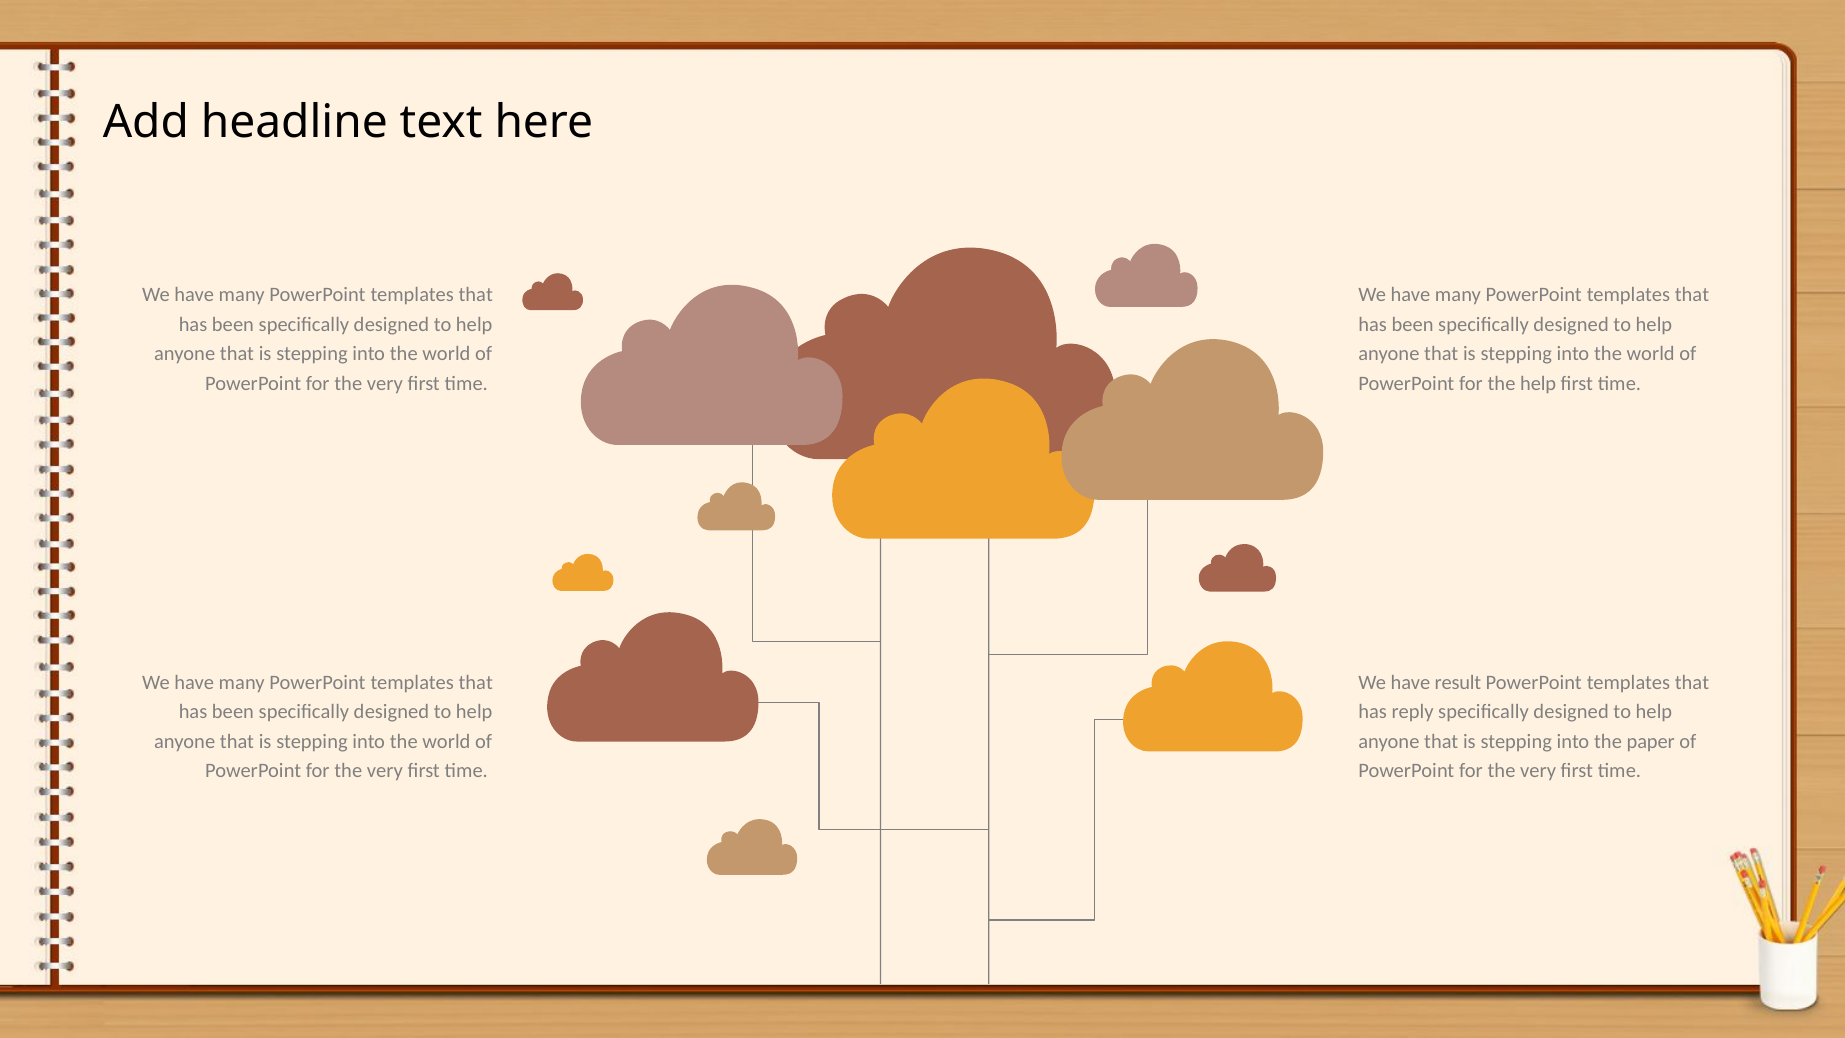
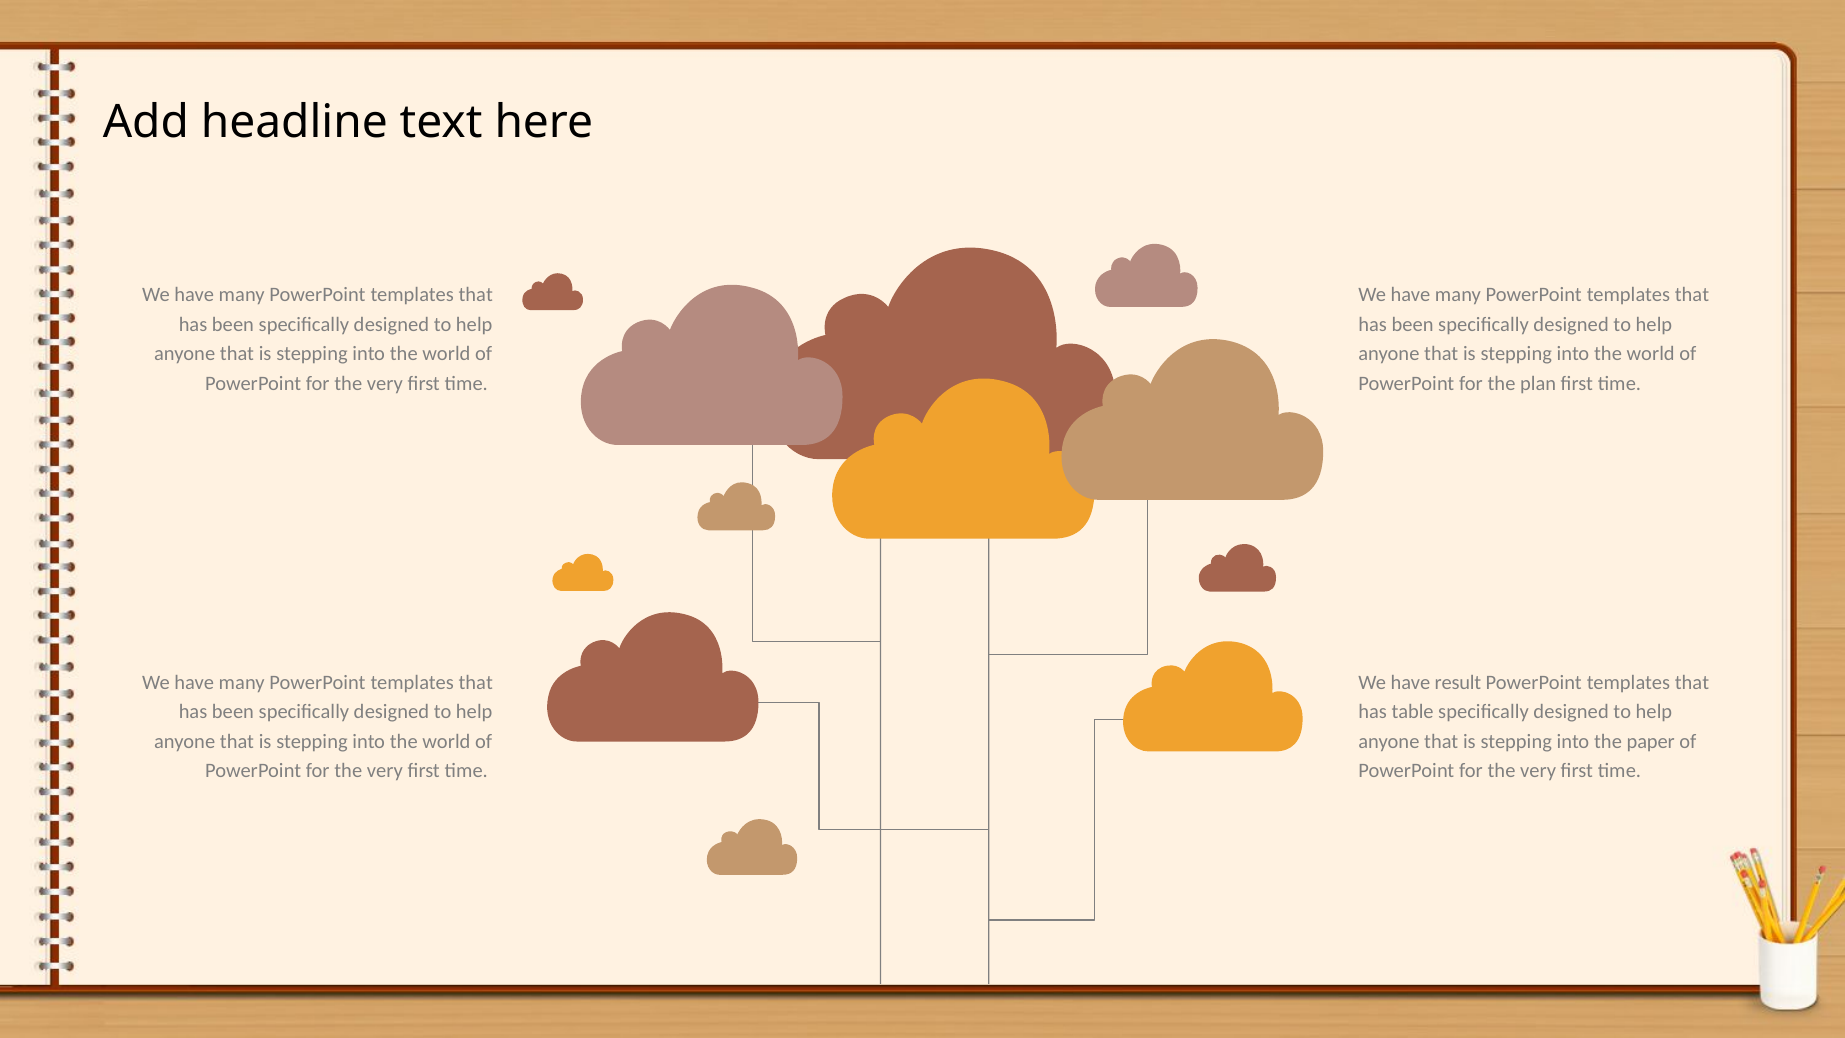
the help: help -> plan
reply: reply -> table
